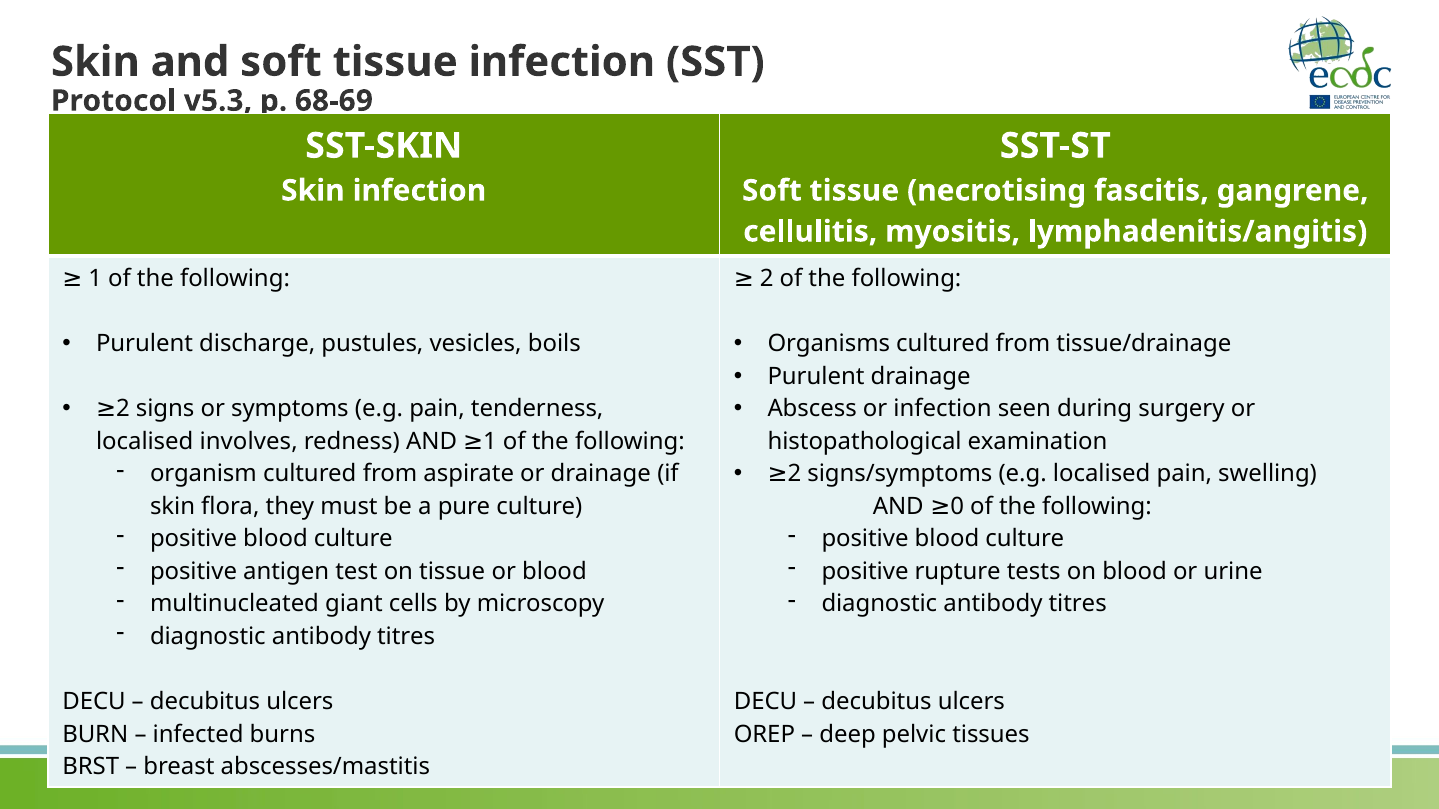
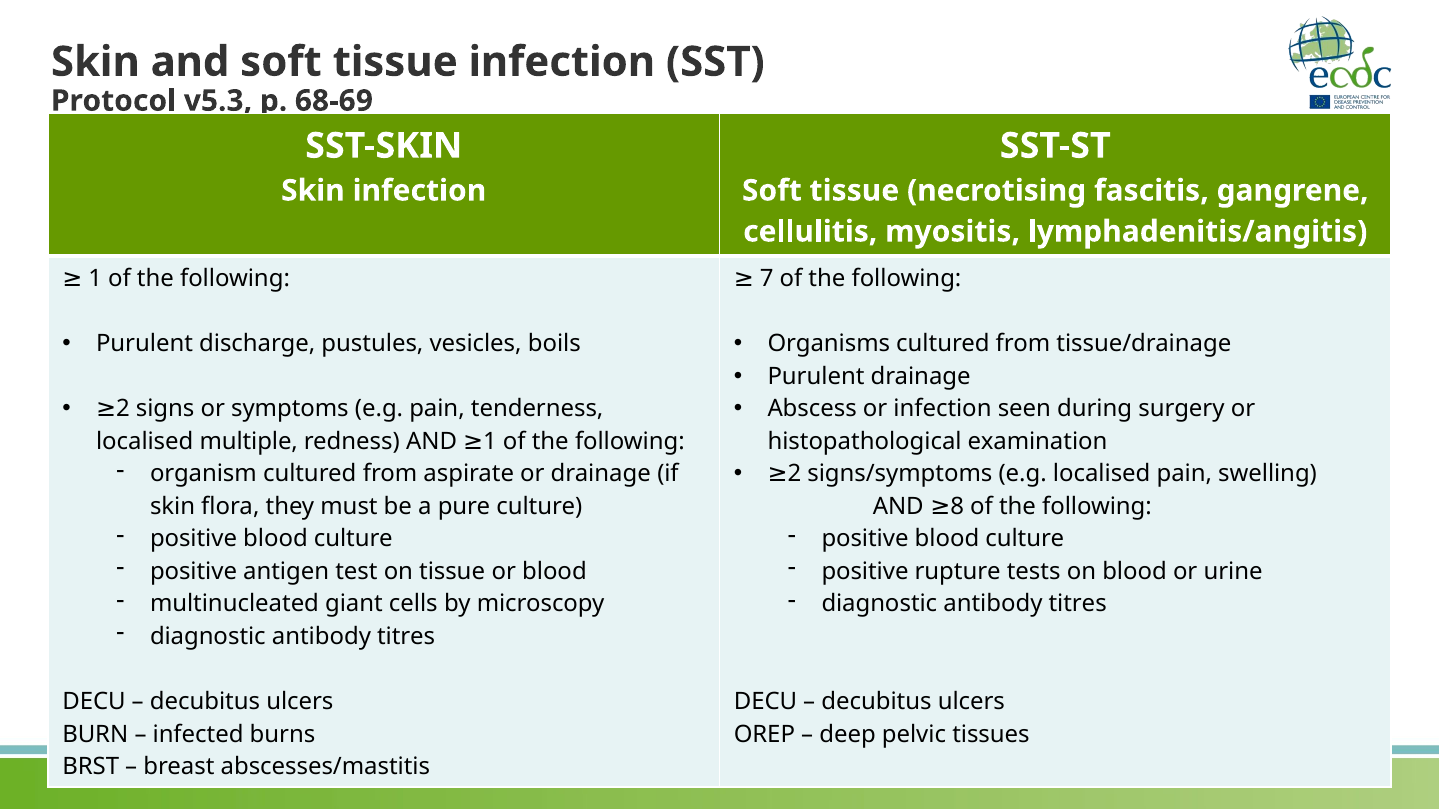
2 at (767, 279): 2 -> 7
involves: involves -> multiple
0: 0 -> 8
